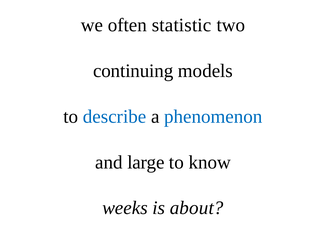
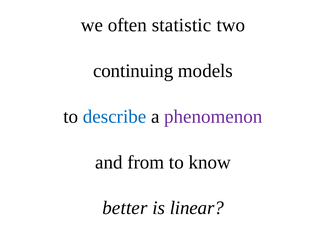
phenomenon colour: blue -> purple
large: large -> from
weeks: weeks -> better
about: about -> linear
